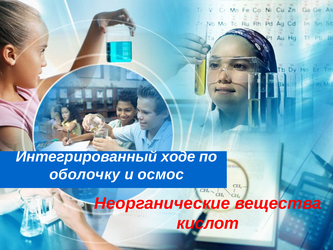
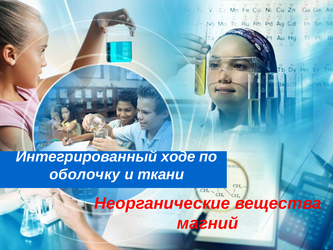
осмос: осмос -> ткани
кислот: кислот -> магний
